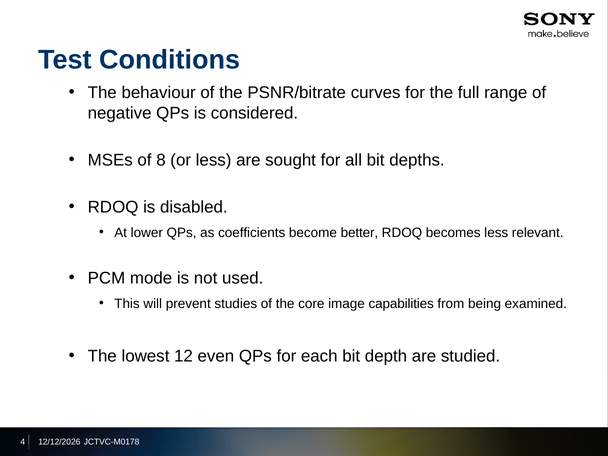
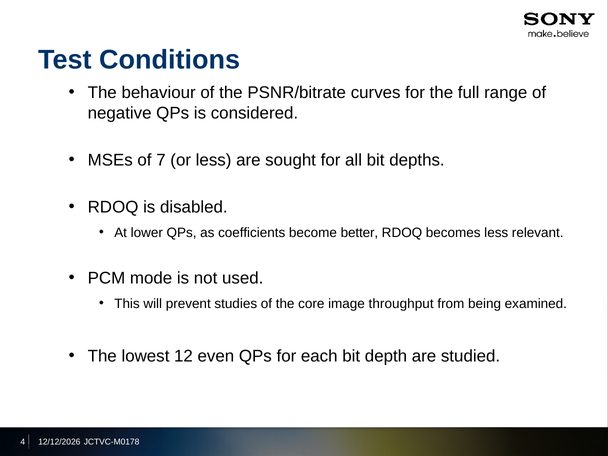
8: 8 -> 7
capabilities: capabilities -> throughput
